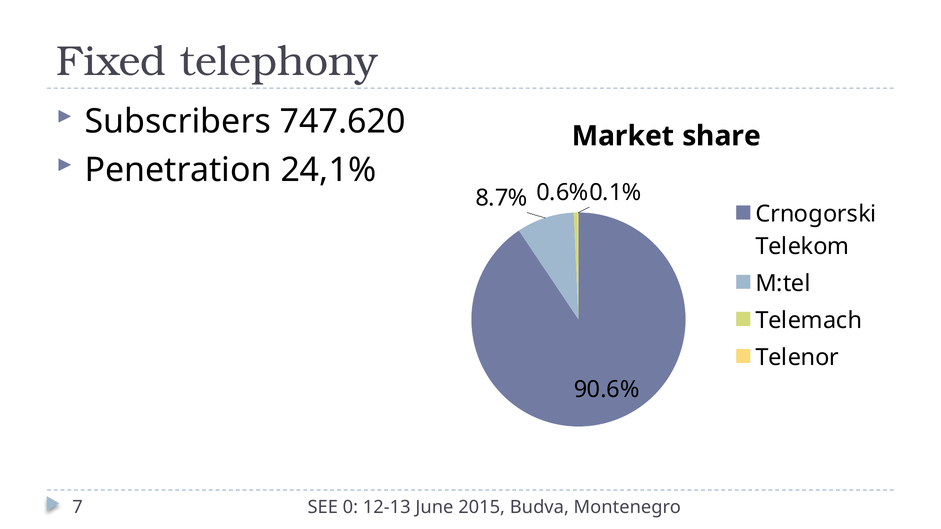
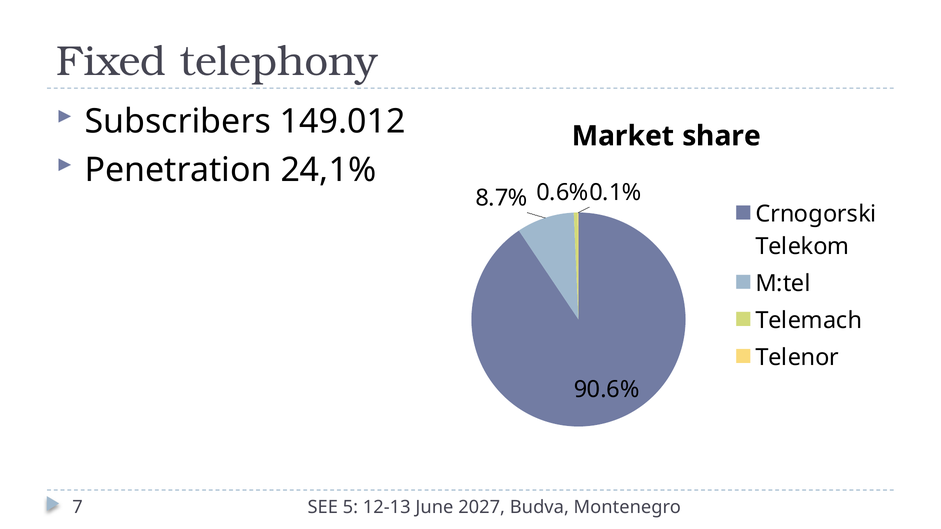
747.620: 747.620 -> 149.012
0: 0 -> 5
2015: 2015 -> 2027
